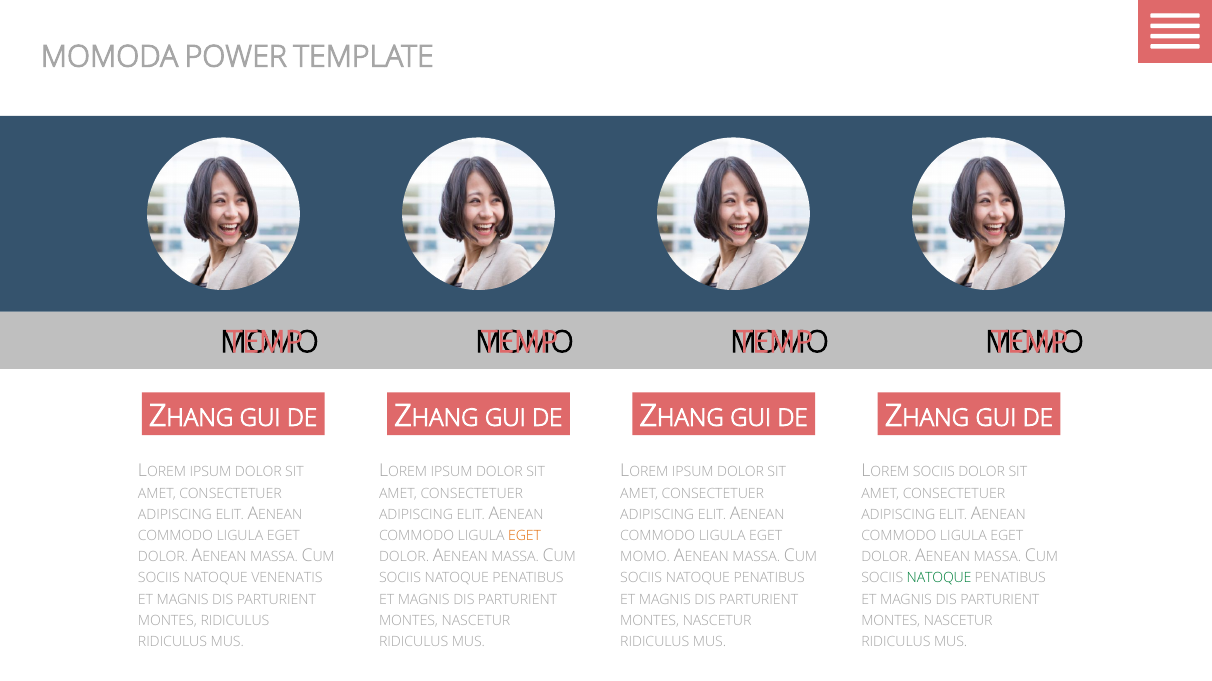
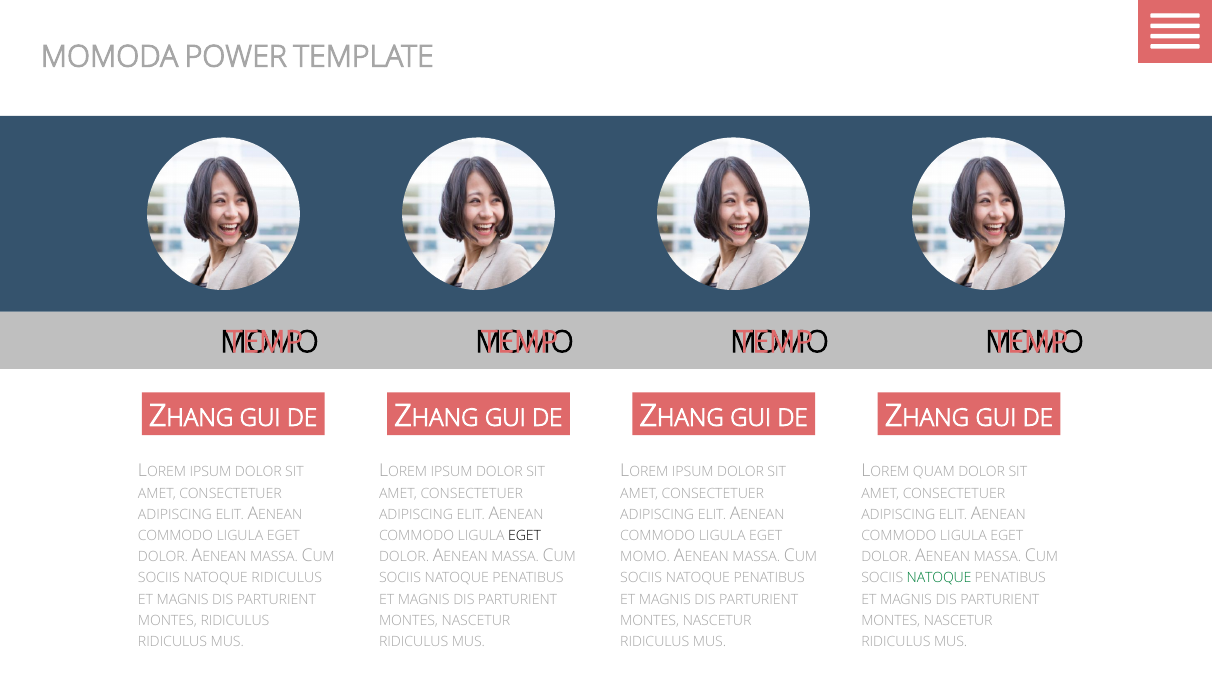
LOREM SOCIIS: SOCIIS -> QUAM
EGET at (525, 536) colour: orange -> black
NATOQUE VENENATIS: VENENATIS -> RIDICULUS
